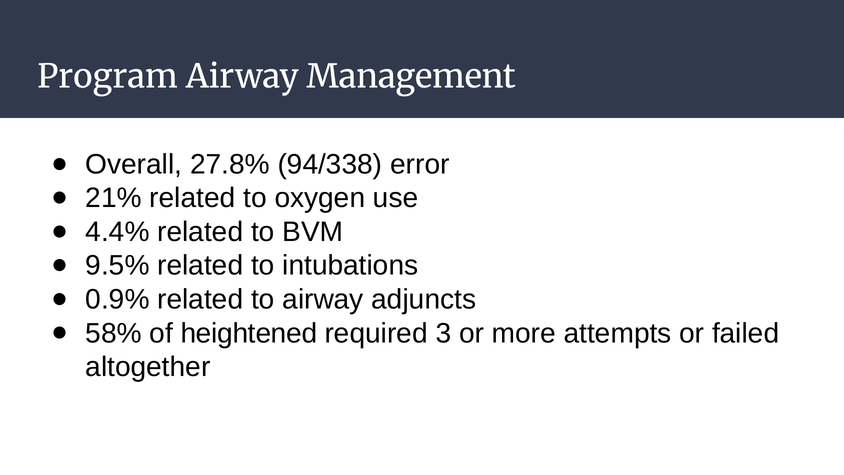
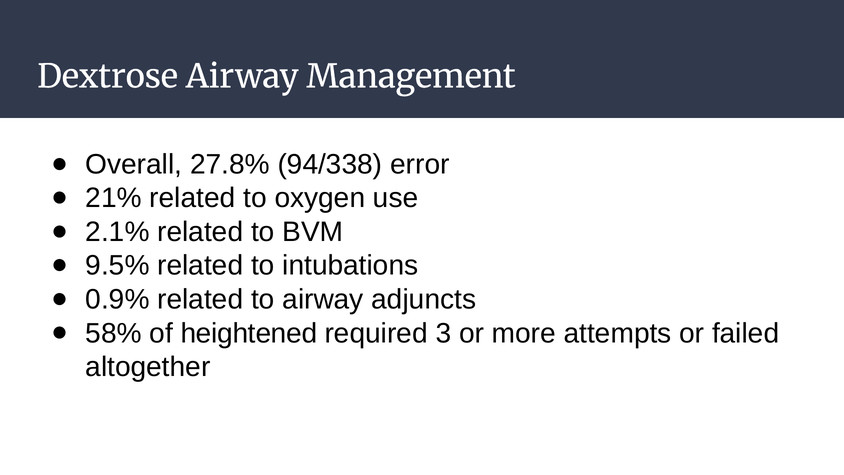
Program: Program -> Dextrose
4.4%: 4.4% -> 2.1%
